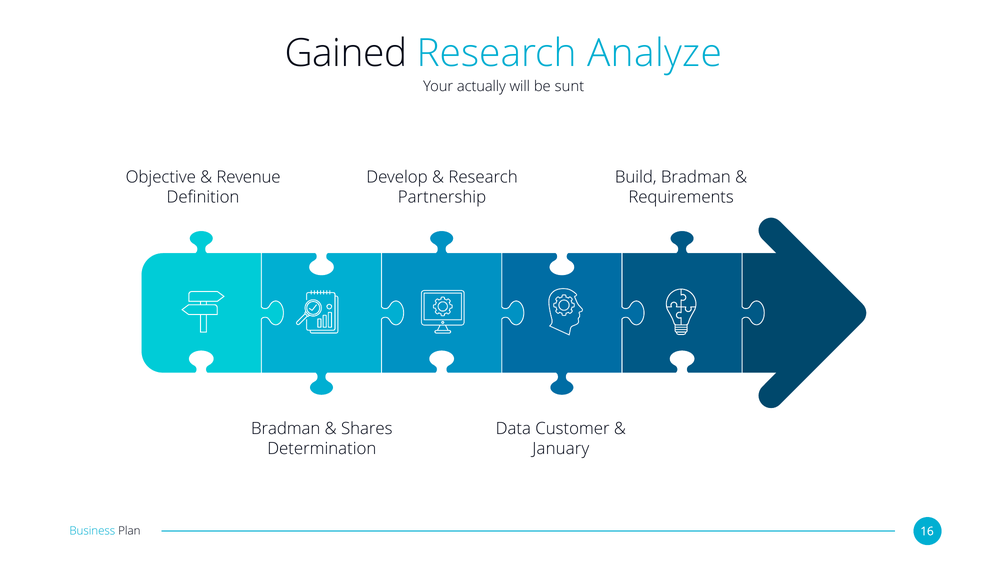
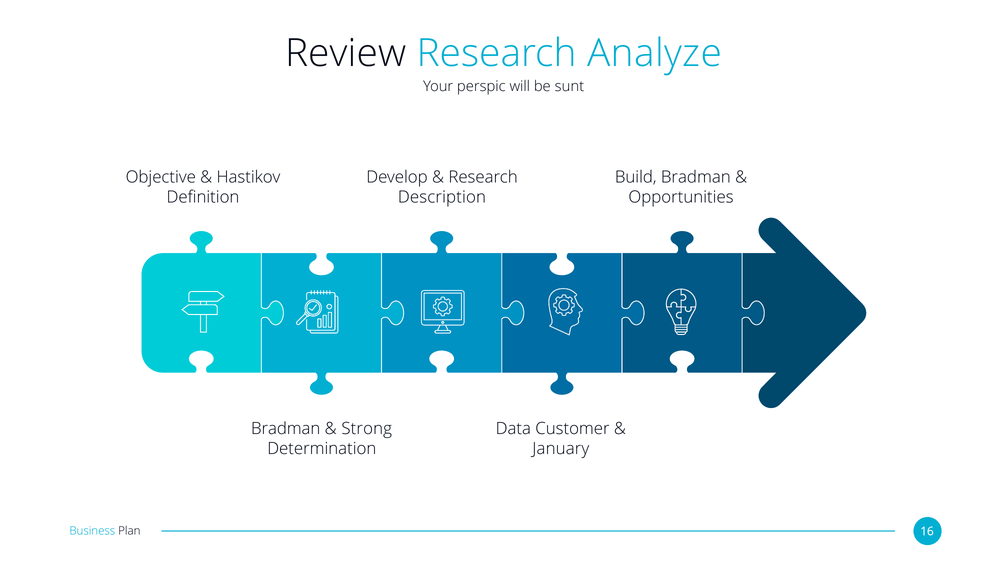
Gained: Gained -> Review
actually: actually -> perspic
Revenue: Revenue -> Hastikov
Partnership: Partnership -> Description
Requirements: Requirements -> Opportunities
Shares: Shares -> Strong
